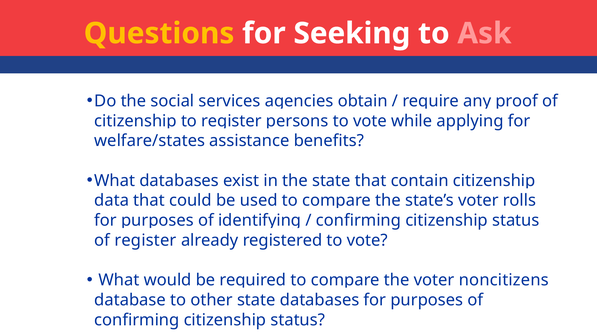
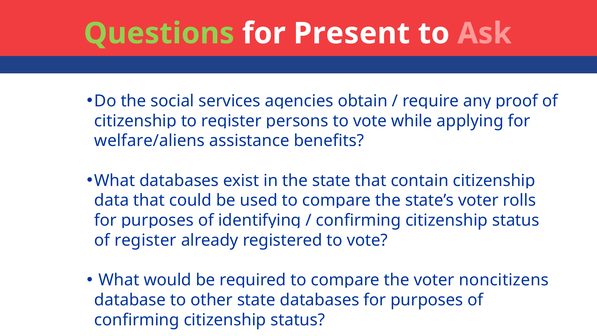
Questions colour: yellow -> light green
Seeking: Seeking -> Present
welfare/states: welfare/states -> welfare/aliens
